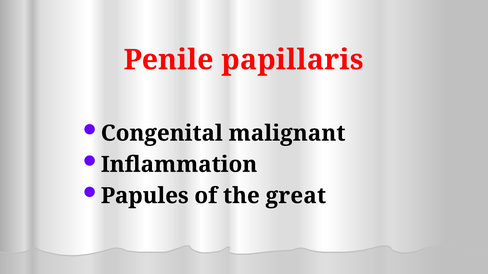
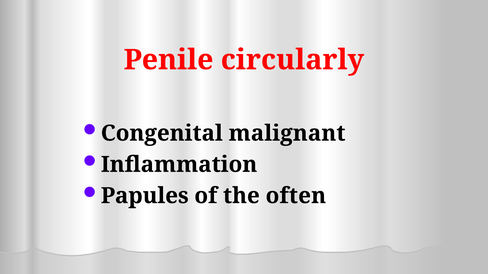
papillaris: papillaris -> circularly
great: great -> often
